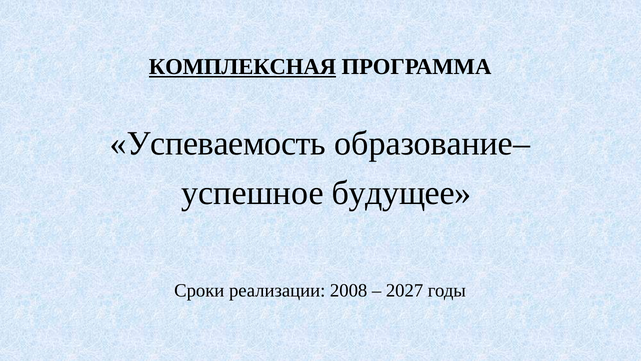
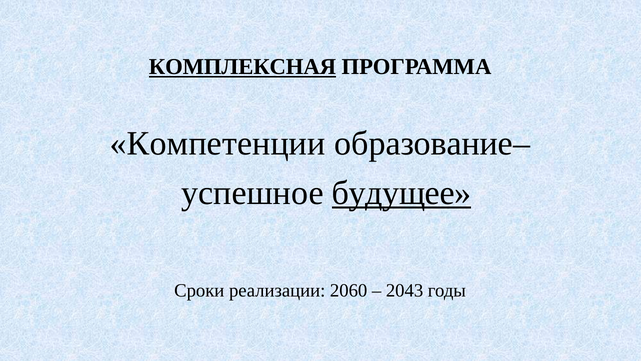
Успеваемость: Успеваемость -> Компетенции
будущее underline: none -> present
2008: 2008 -> 2060
2027: 2027 -> 2043
